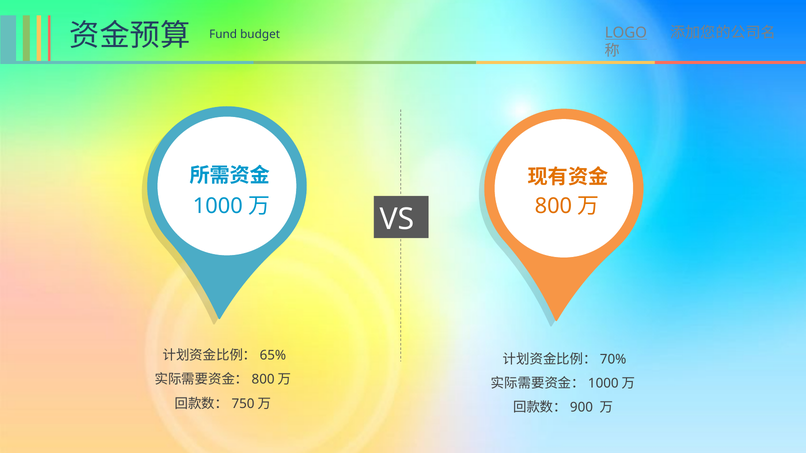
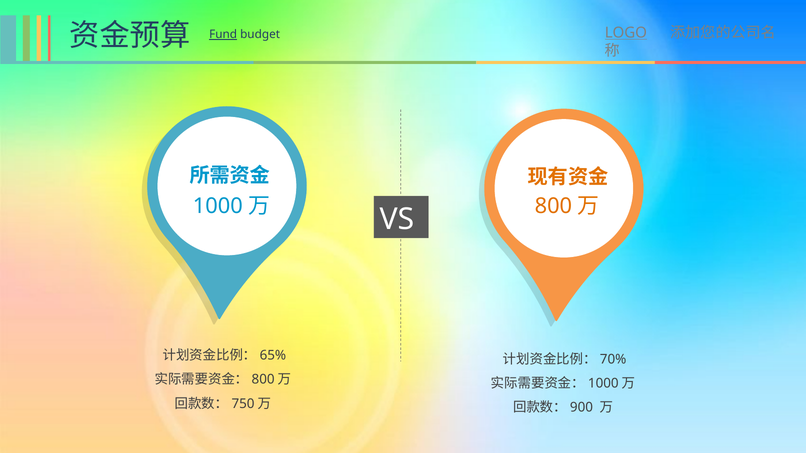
Fund underline: none -> present
